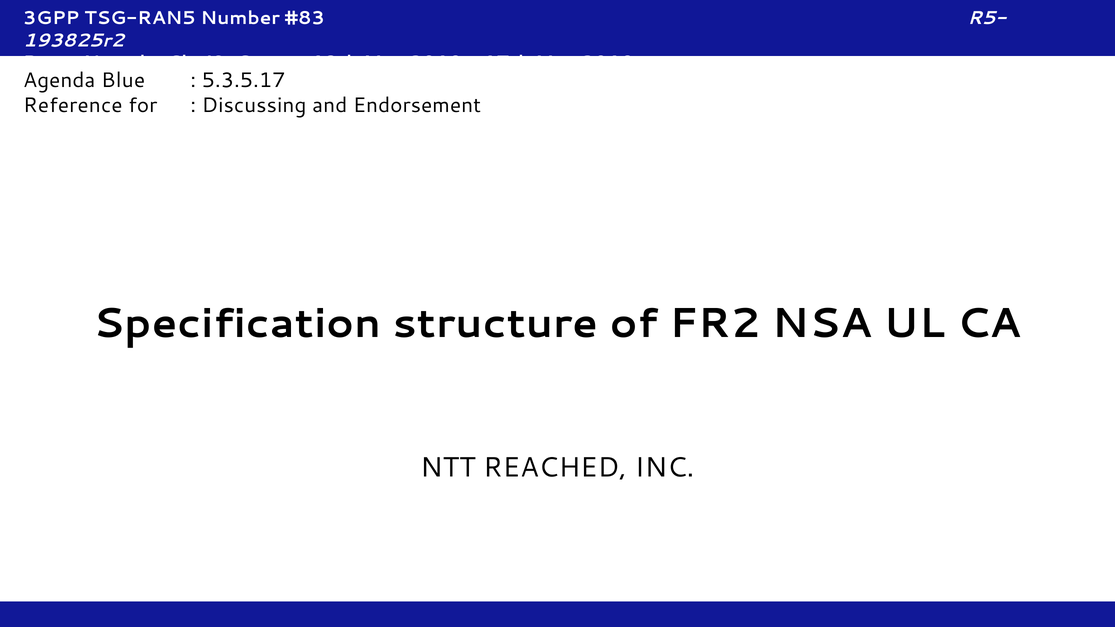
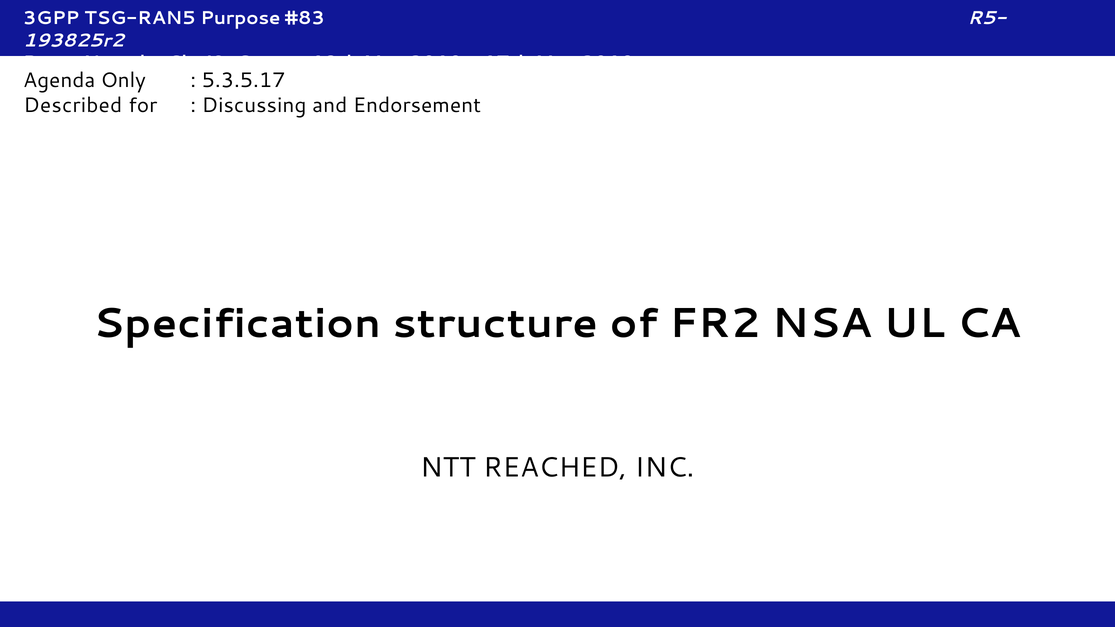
Number: Number -> Purpose
Blue: Blue -> Only
Reference: Reference -> Described
